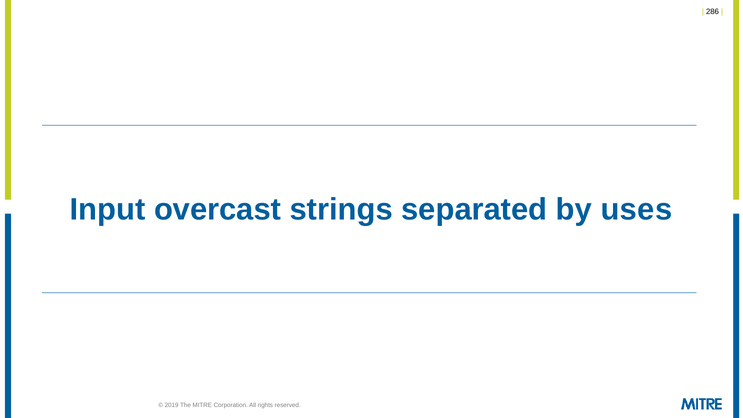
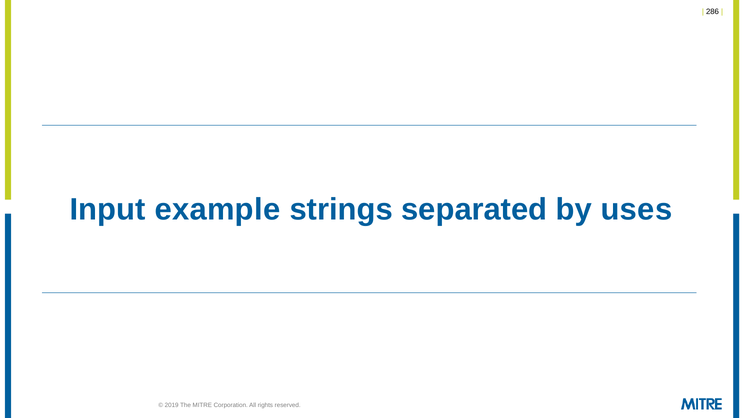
overcast: overcast -> example
